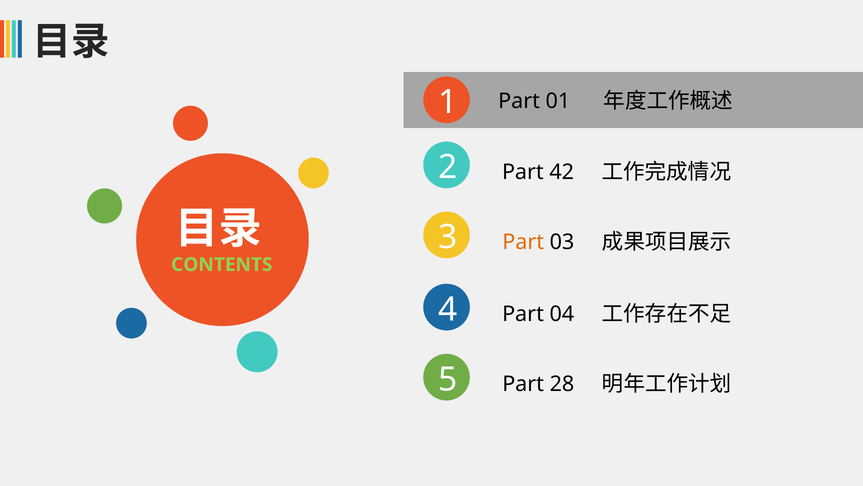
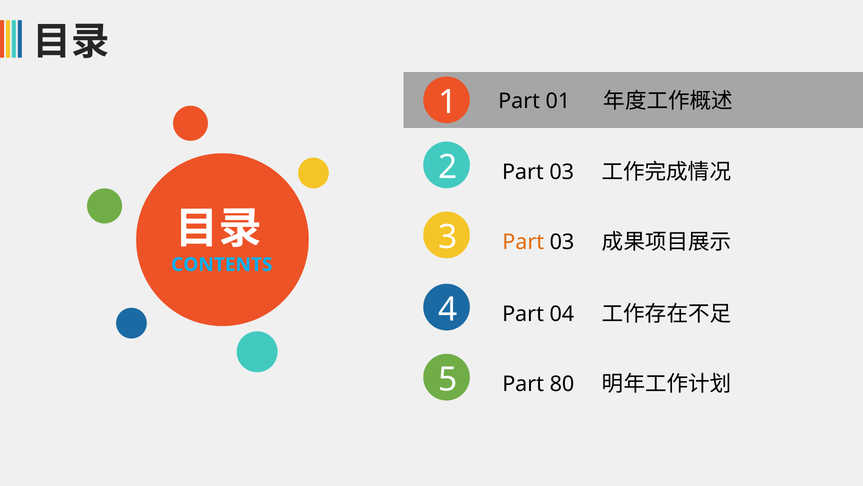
42 at (562, 172): 42 -> 03
CONTENTS colour: light green -> light blue
28: 28 -> 80
